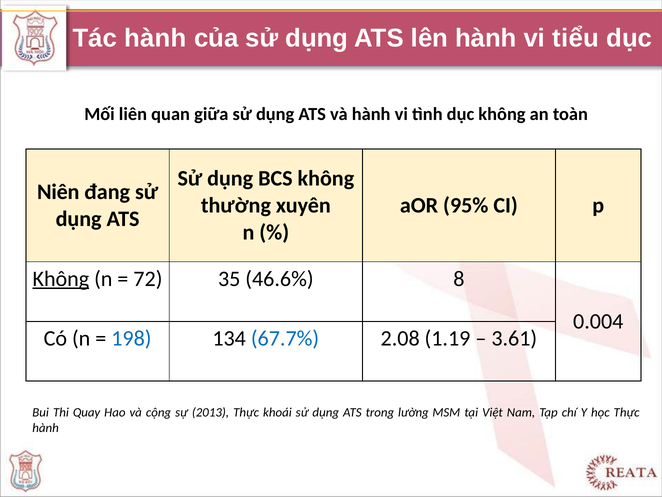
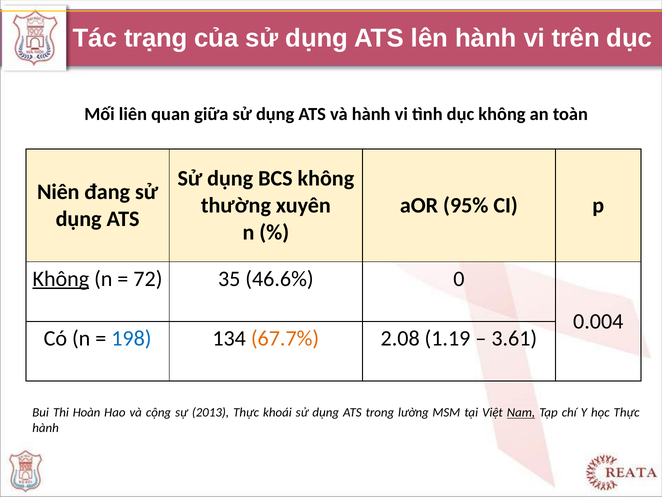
Tác hành: hành -> trạng
tiểu: tiểu -> trên
8: 8 -> 0
67.7% colour: blue -> orange
Quay: Quay -> Hoàn
Nam underline: none -> present
